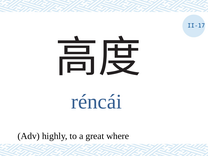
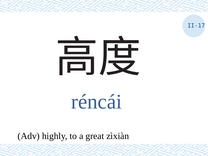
where: where -> zìxiàn
